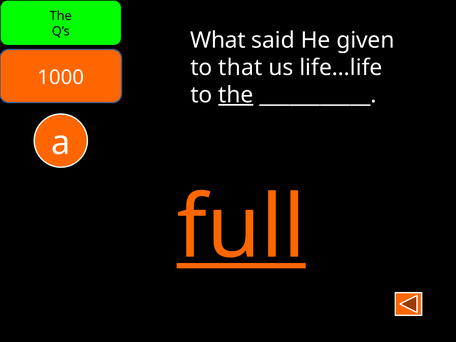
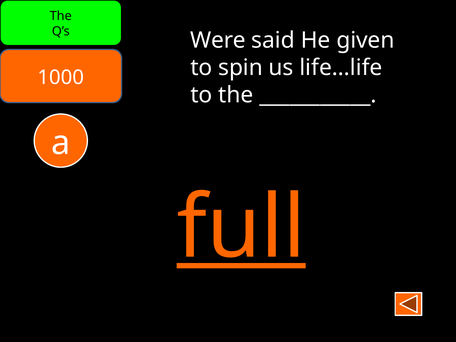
What: What -> Were
that: that -> spin
the at (236, 95) underline: present -> none
